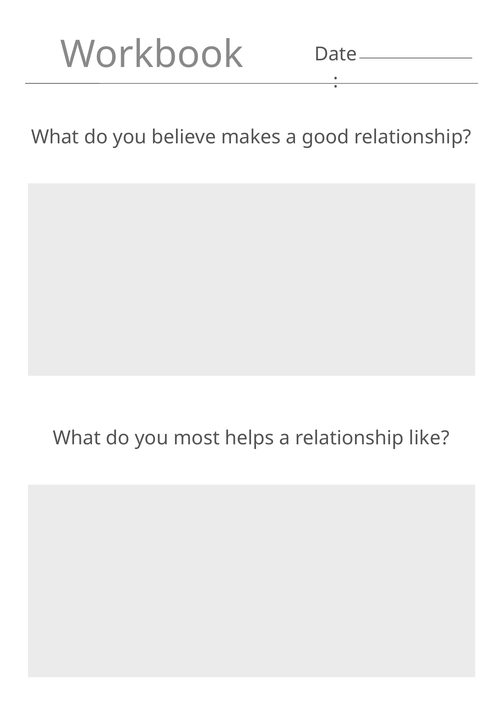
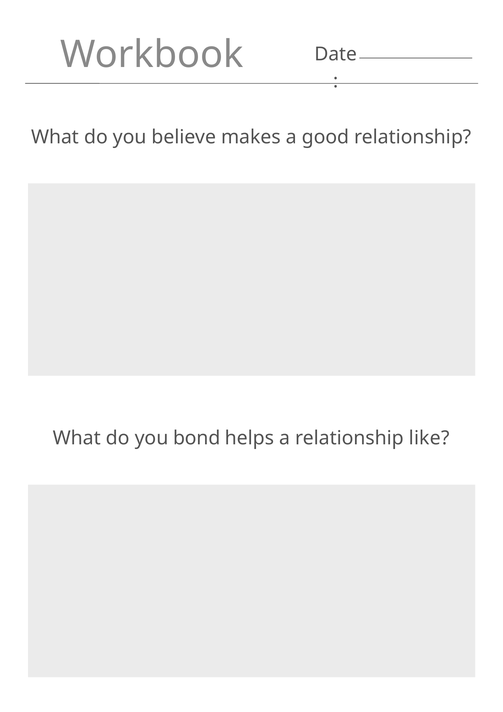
most: most -> bond
